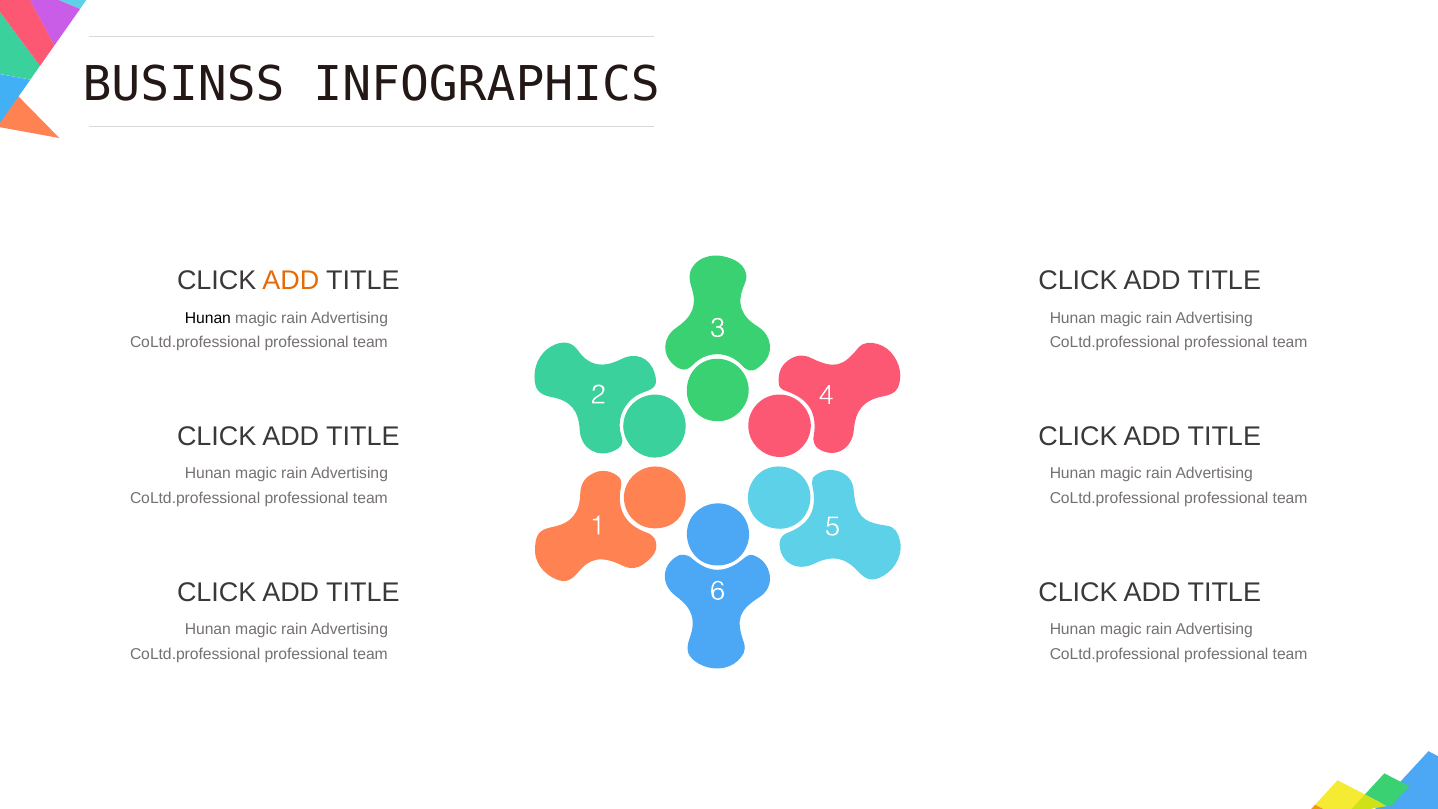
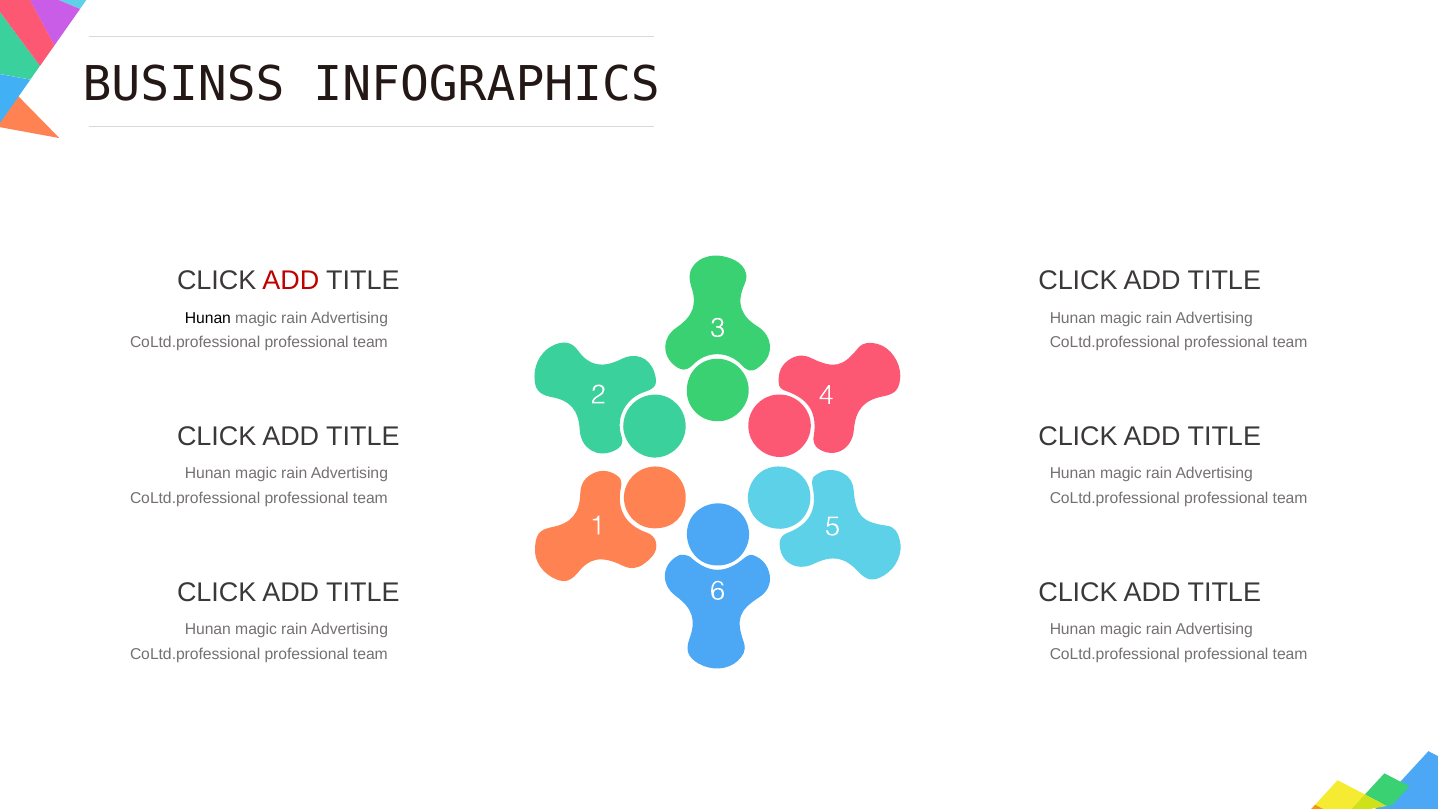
ADD at (291, 281) colour: orange -> red
